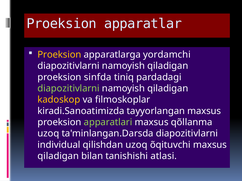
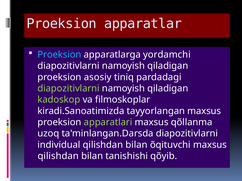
Proeksion at (59, 55) colour: yellow -> light blue
sinfda: sinfda -> asosiy
kadoskop colour: yellow -> light green
uzoq at (136, 145): uzoq -> bilan
qiladigan at (58, 156): qiladigan -> qilishdan
atlasi: atlasi -> qõyib
